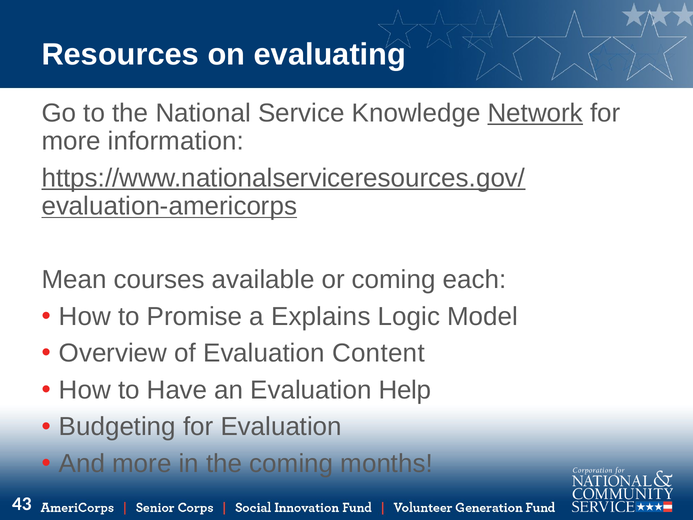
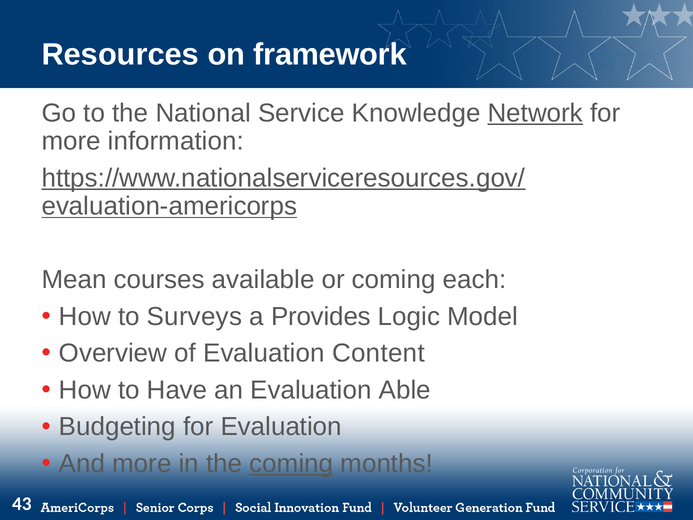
evaluating: evaluating -> framework
Promise: Promise -> Surveys
Explains: Explains -> Provides
Help: Help -> Able
coming at (291, 463) underline: none -> present
